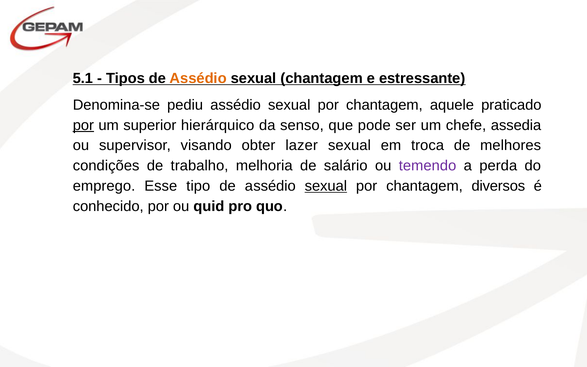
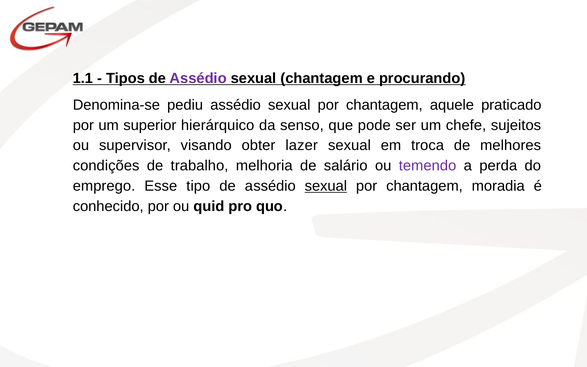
5.1: 5.1 -> 1.1
Assédio at (198, 78) colour: orange -> purple
estressante: estressante -> procurando
por at (83, 125) underline: present -> none
assedia: assedia -> sujeitos
diversos: diversos -> moradia
